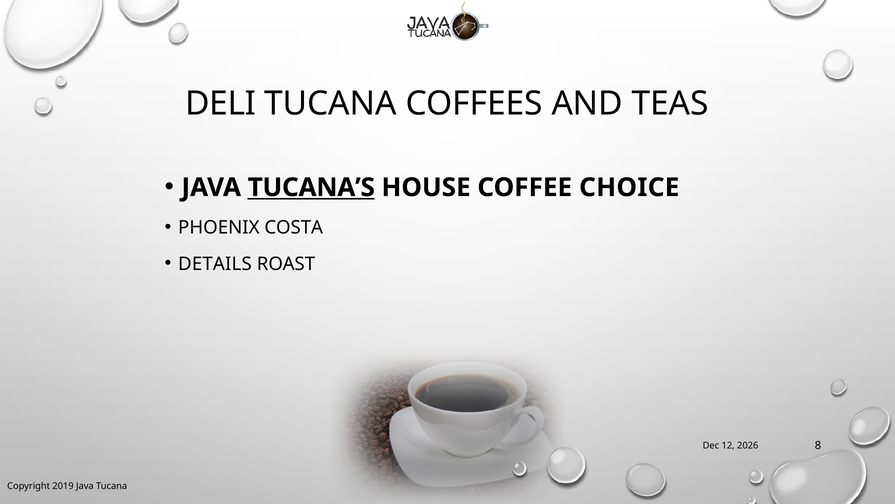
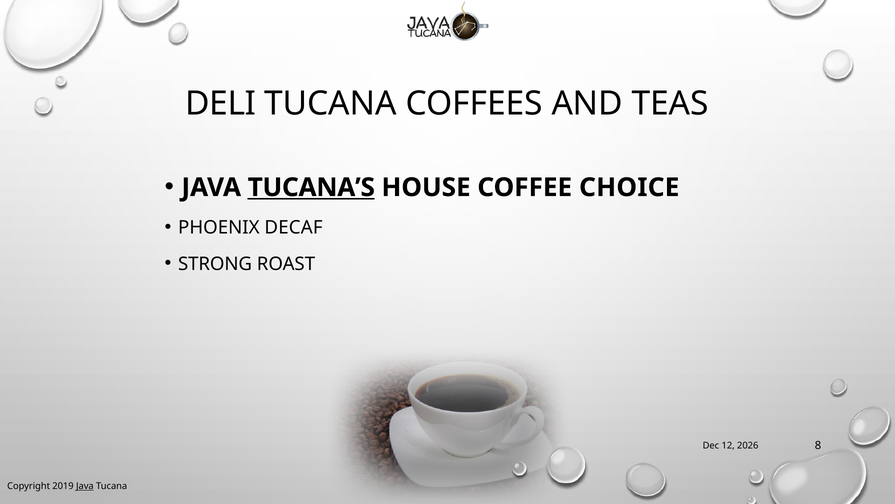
COSTA: COSTA -> DECAF
DETAILS: DETAILS -> STRONG
Java at (85, 486) underline: none -> present
